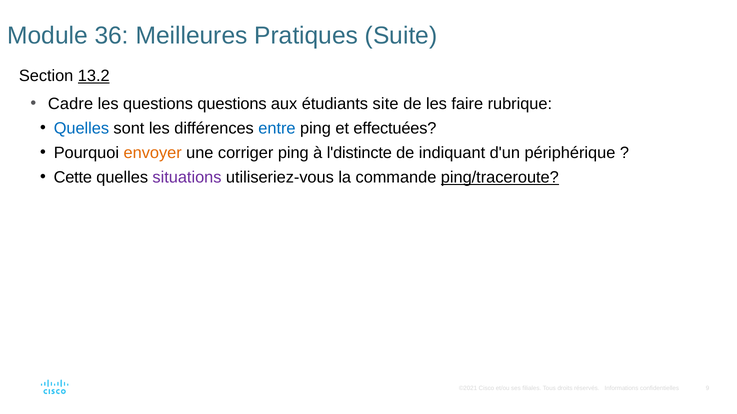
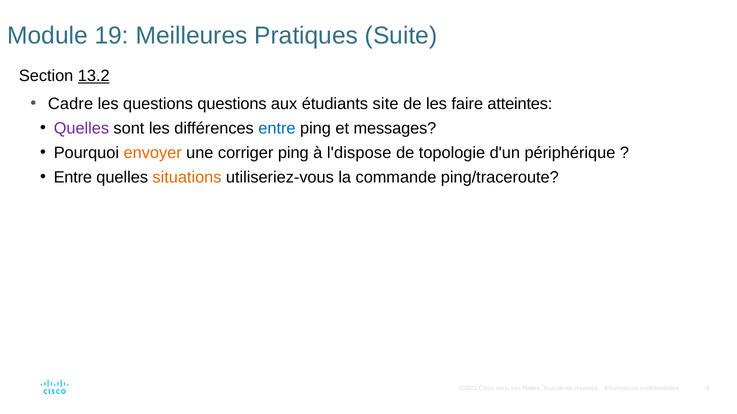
36: 36 -> 19
rubrique: rubrique -> atteintes
Quelles at (81, 128) colour: blue -> purple
effectuées: effectuées -> messages
l'distincte: l'distincte -> l'dispose
indiquant: indiquant -> topologie
Cette at (73, 178): Cette -> Entre
situations colour: purple -> orange
ping/traceroute underline: present -> none
